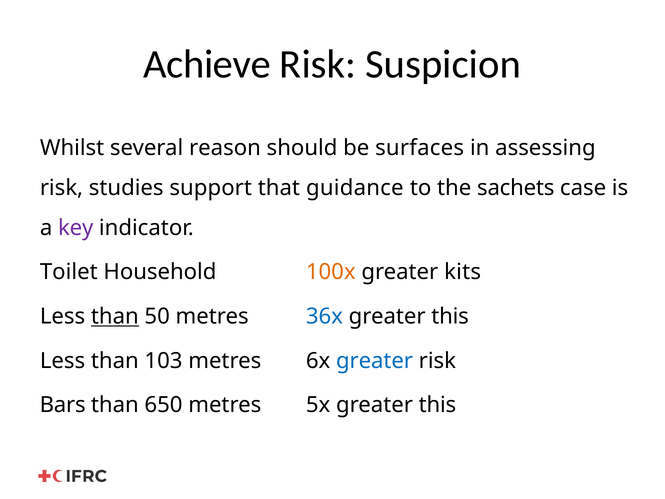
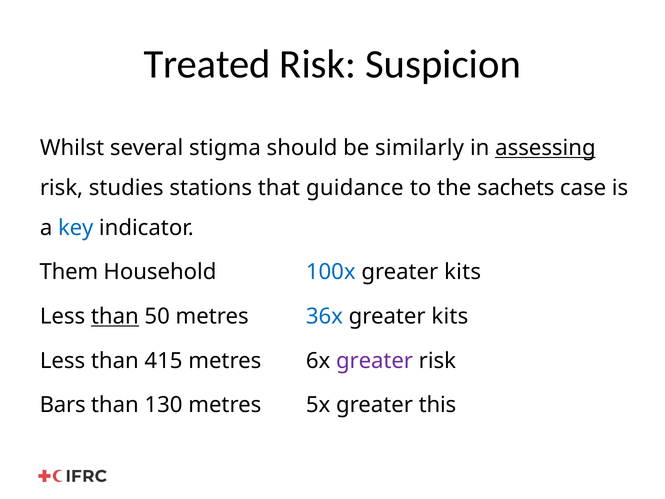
Achieve: Achieve -> Treated
reason: reason -> stigma
surfaces: surfaces -> similarly
assessing underline: none -> present
support: support -> stations
key colour: purple -> blue
Toilet: Toilet -> Them
100x colour: orange -> blue
this at (450, 316): this -> kits
103: 103 -> 415
greater at (375, 361) colour: blue -> purple
650: 650 -> 130
